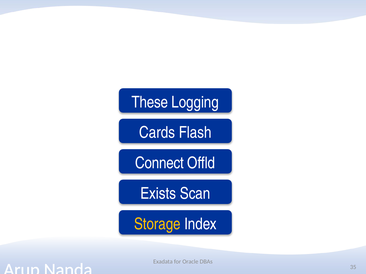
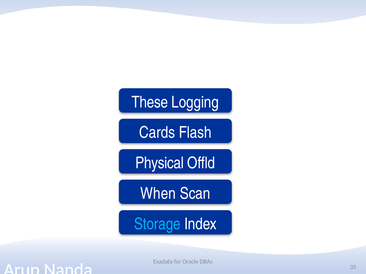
Connect: Connect -> Physical
Exists: Exists -> When
Storage colour: yellow -> light blue
